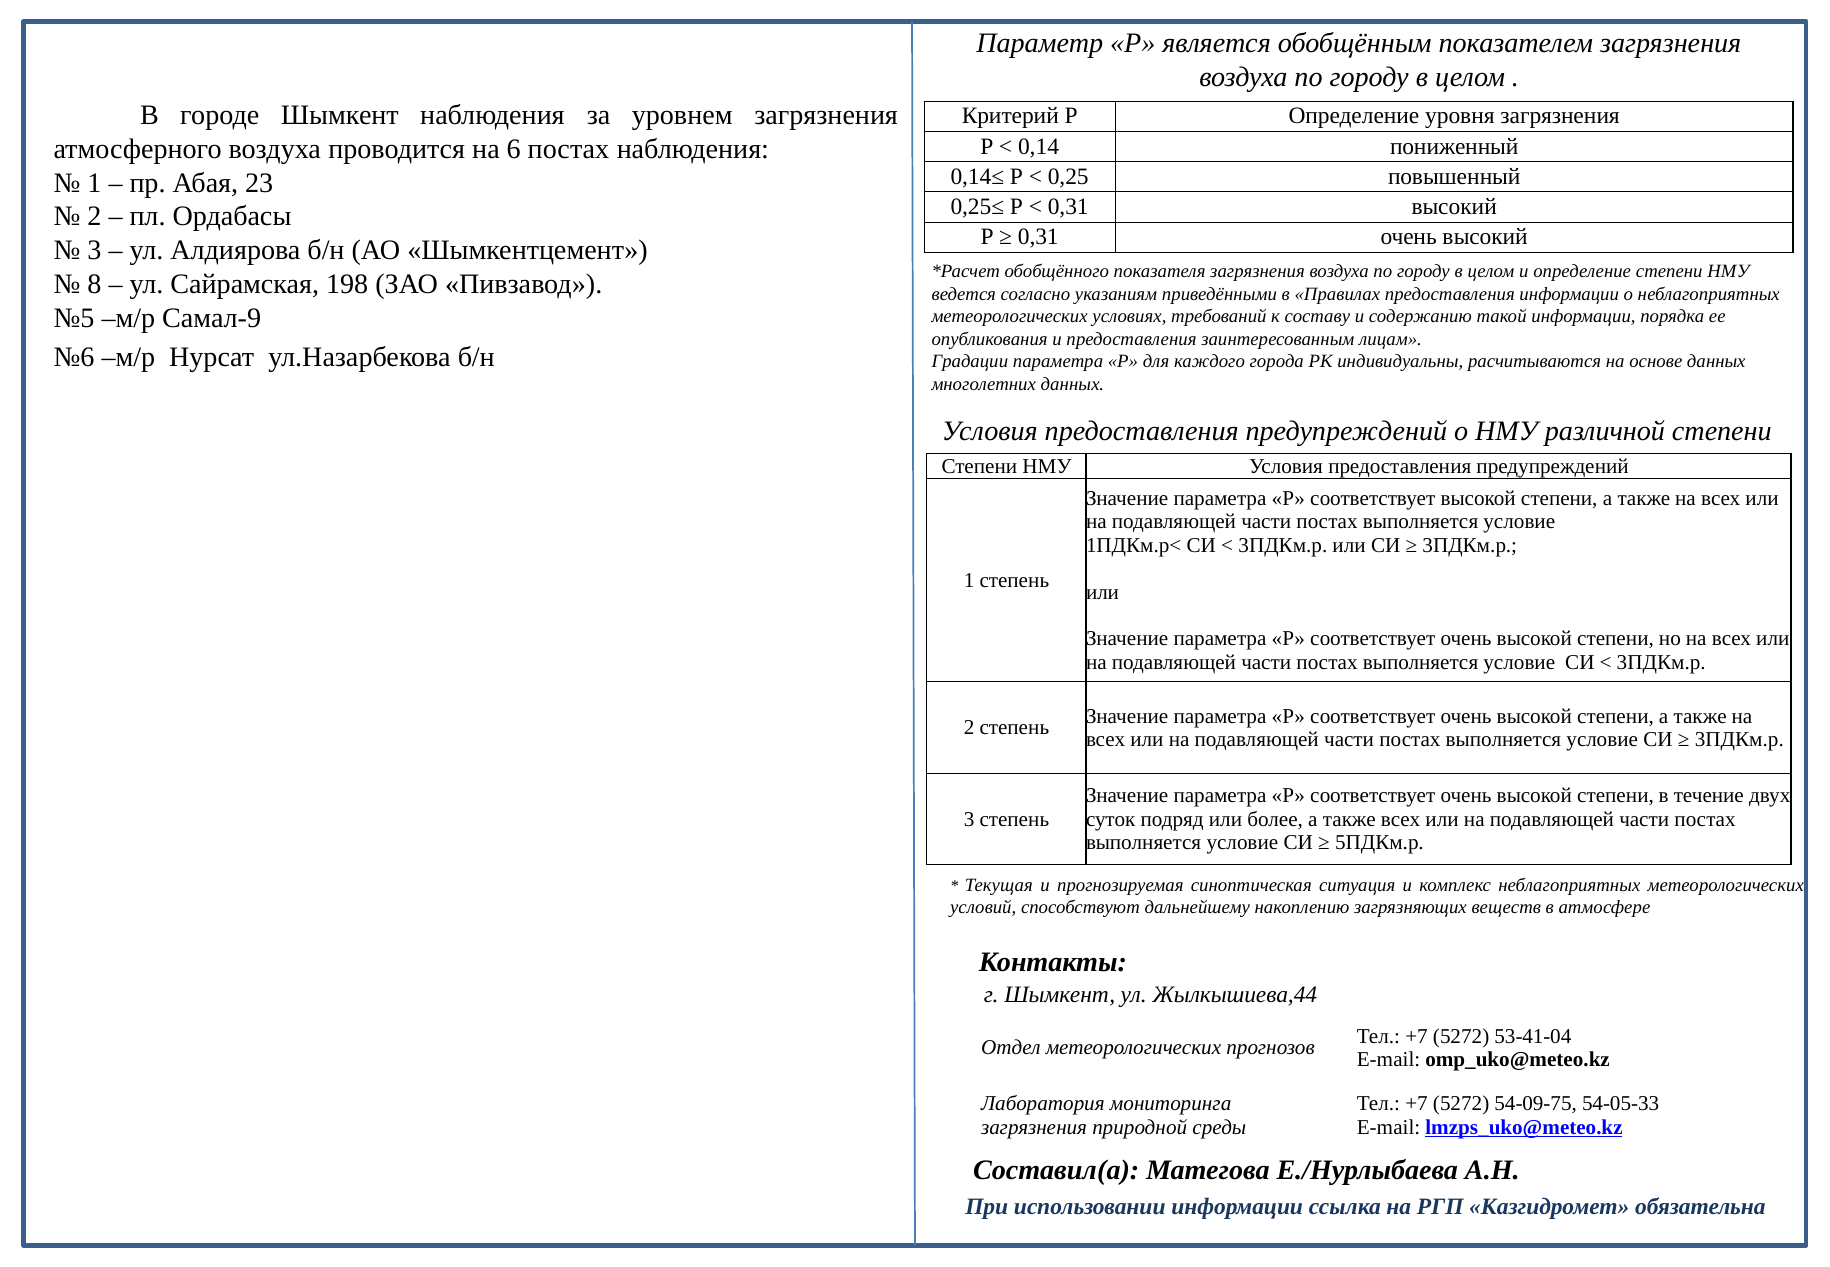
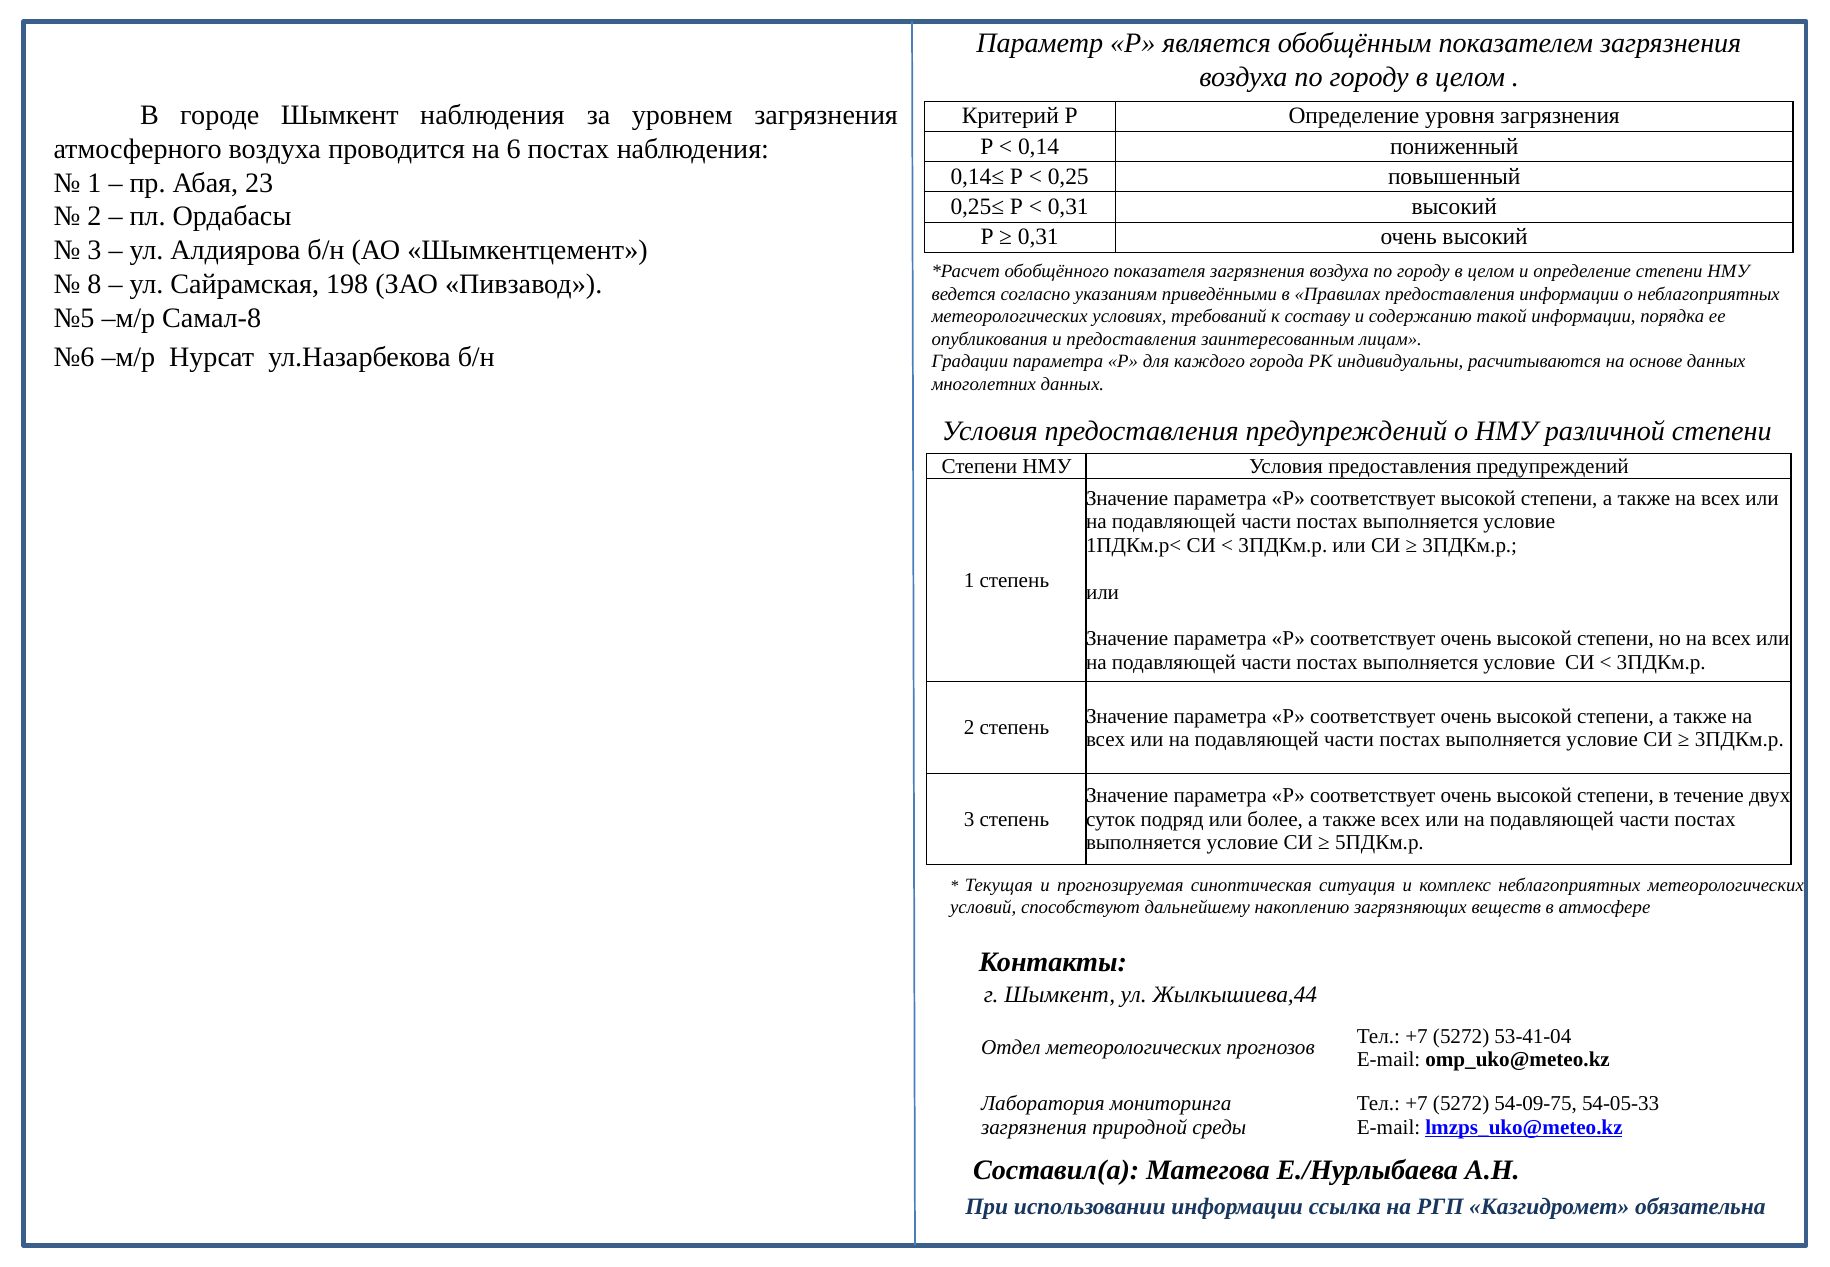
Самал-9: Самал-9 -> Самал-8
